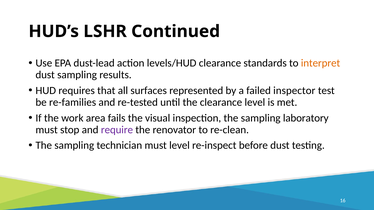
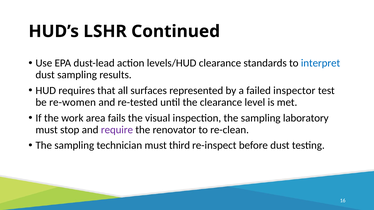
interpret colour: orange -> blue
re-families: re-families -> re-women
must level: level -> third
